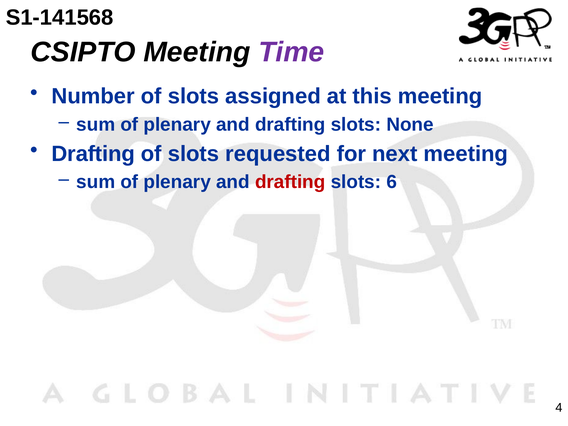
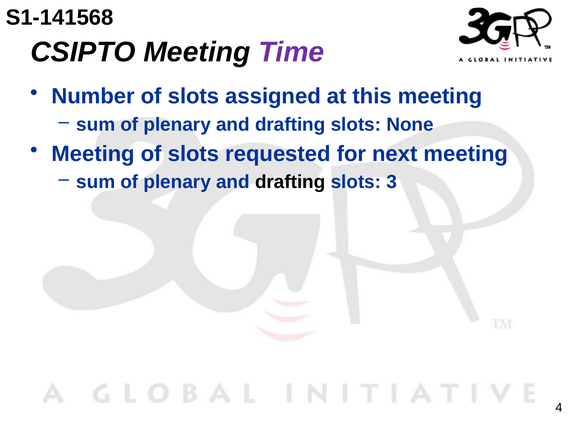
Drafting at (93, 154): Drafting -> Meeting
drafting at (290, 182) colour: red -> black
6: 6 -> 3
